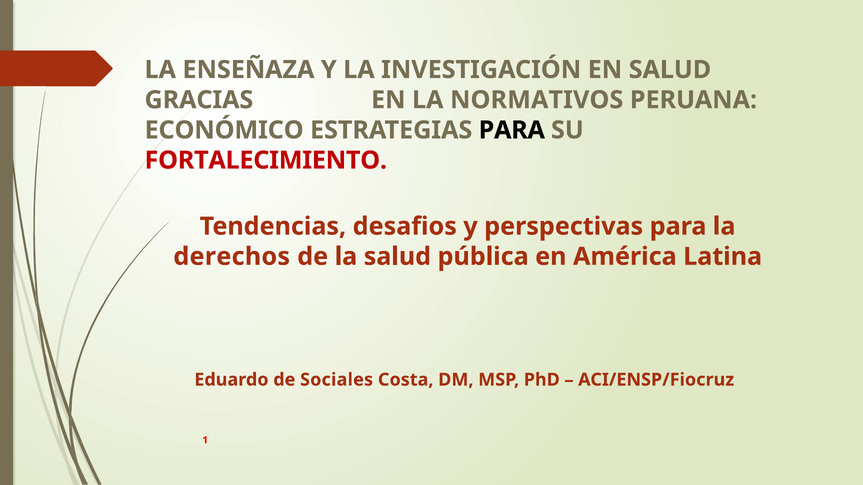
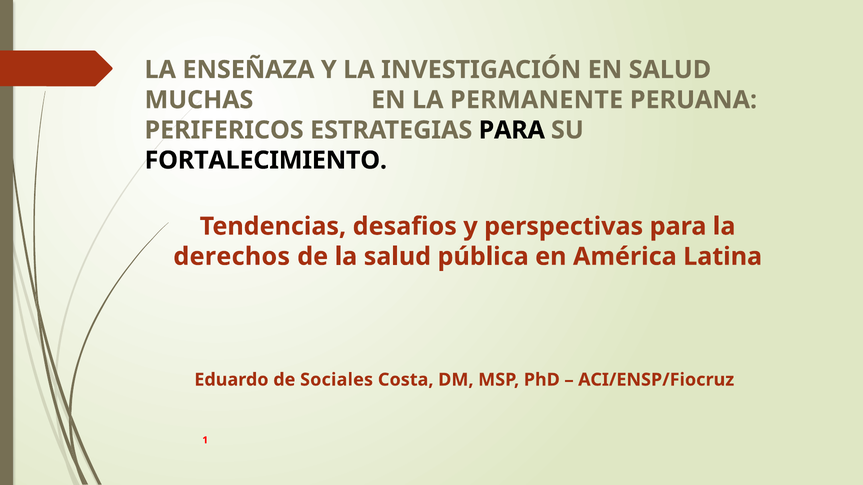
GRACIAS: GRACIAS -> MUCHAS
NORMATIVOS: NORMATIVOS -> PERMANENTE
ECONÓMICO: ECONÓMICO -> PERIFERICOS
FORTALECIMIENTO colour: red -> black
